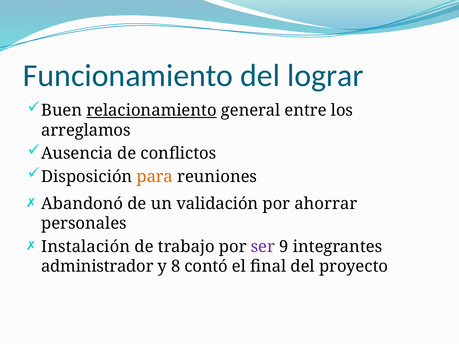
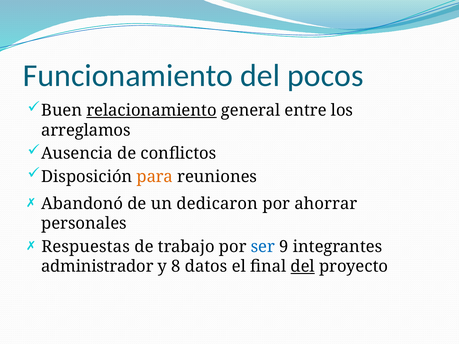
lograr: lograr -> pocos
validación: validación -> dedicaron
Instalación: Instalación -> Respuestas
ser colour: purple -> blue
contó: contó -> datos
del at (303, 267) underline: none -> present
